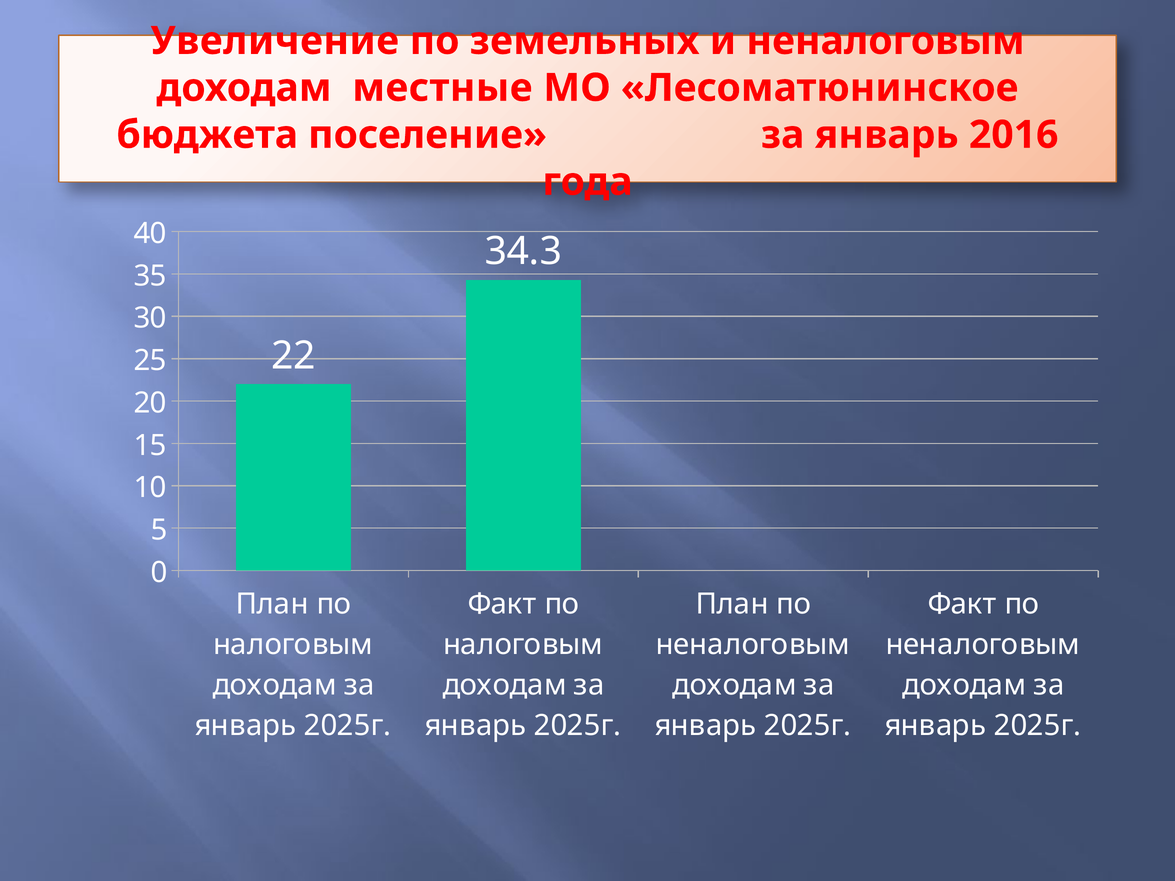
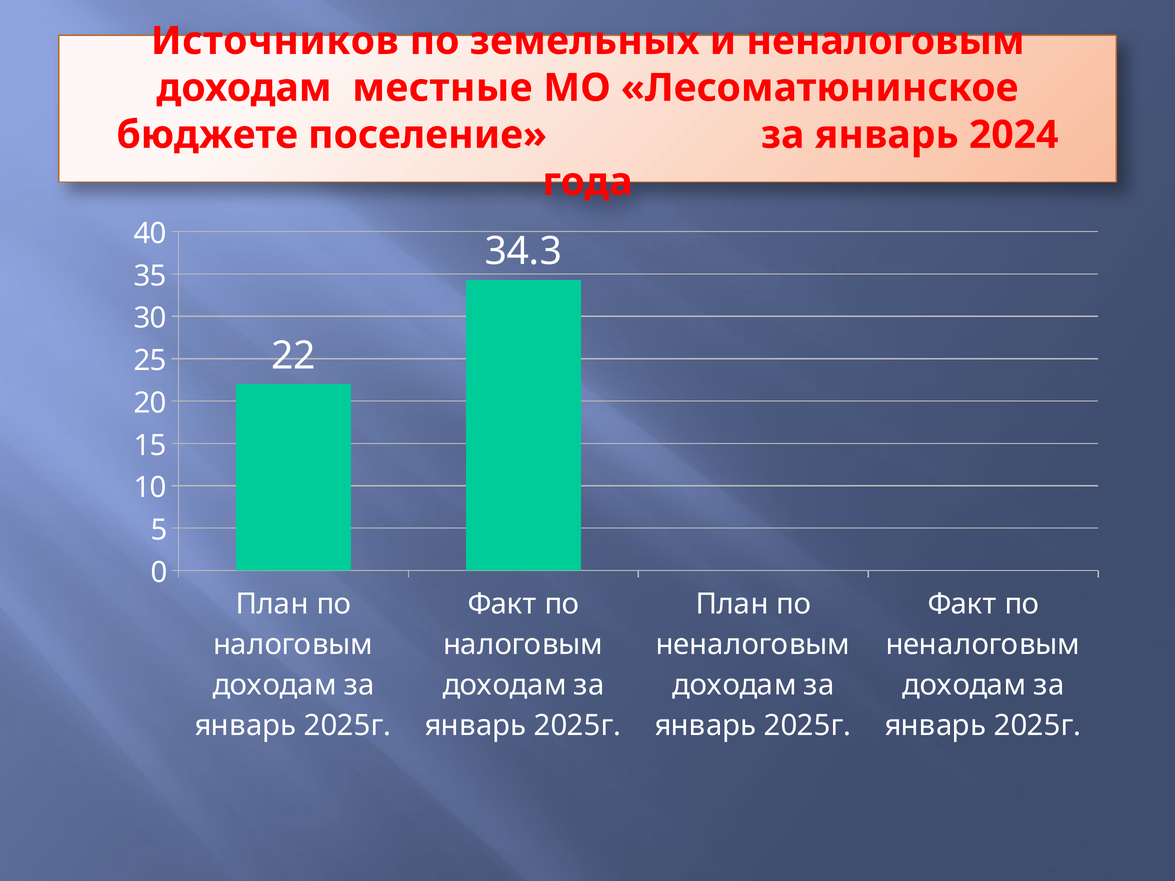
Увеличение: Увеличение -> Источников
бюджета: бюджета -> бюджете
2016: 2016 -> 2024
